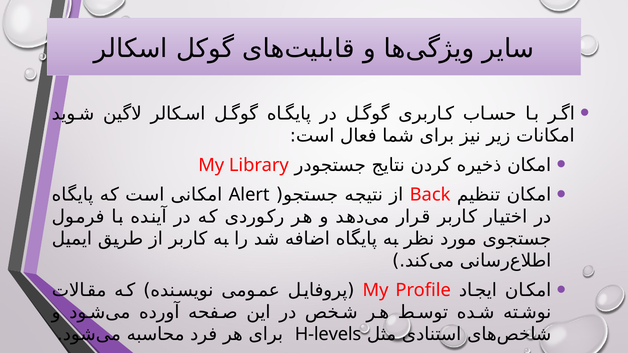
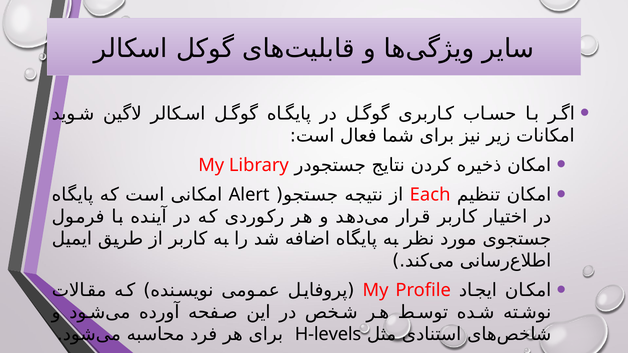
Back: Back -> Each
